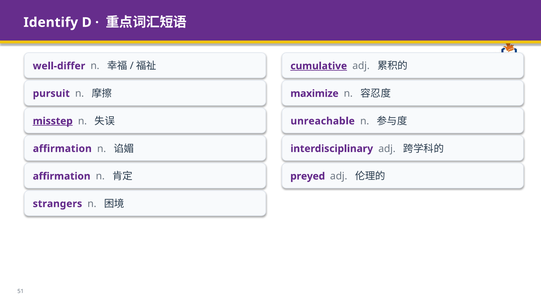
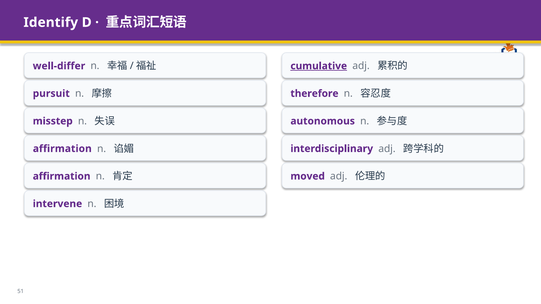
maximize: maximize -> therefore
misstep underline: present -> none
unreachable: unreachable -> autonomous
preyed: preyed -> moved
strangers: strangers -> intervene
